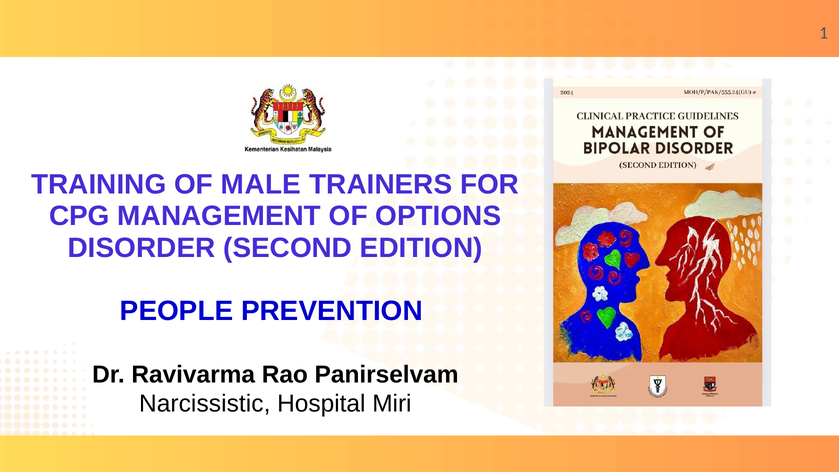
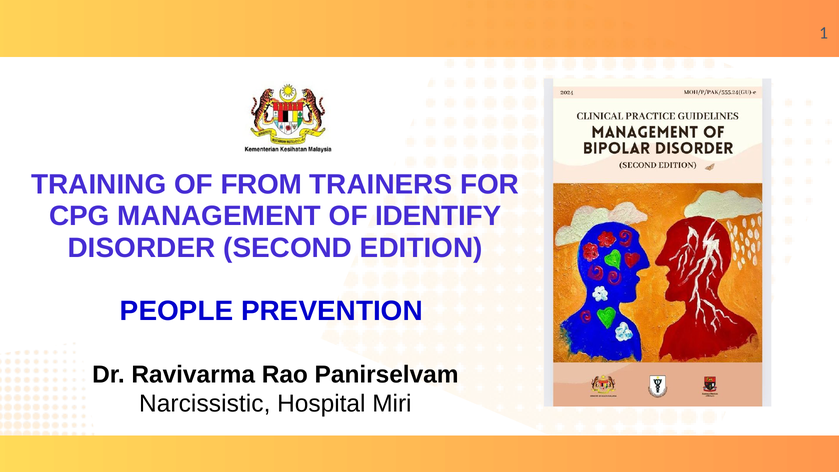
MALE: MALE -> FROM
OPTIONS: OPTIONS -> IDENTIFY
